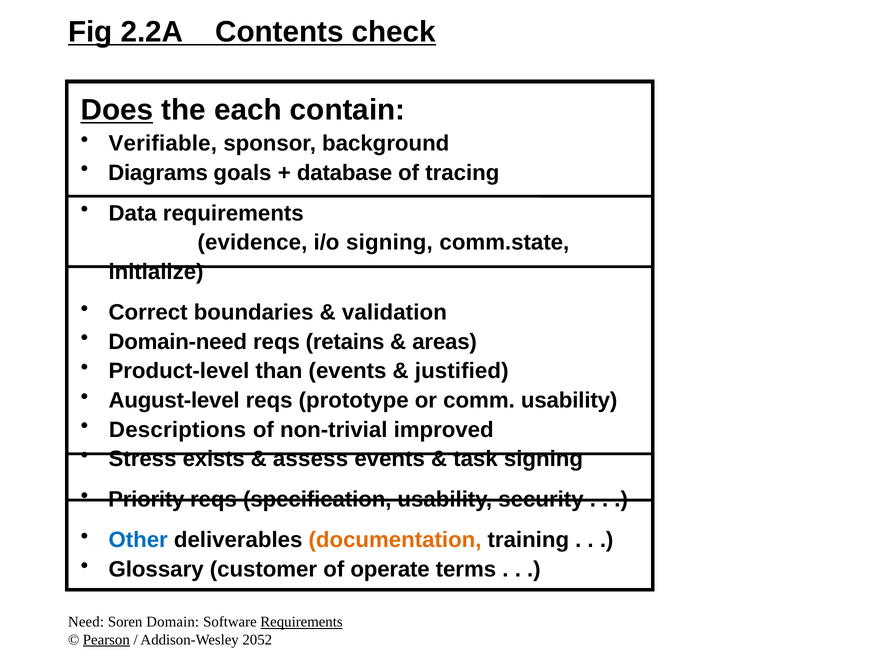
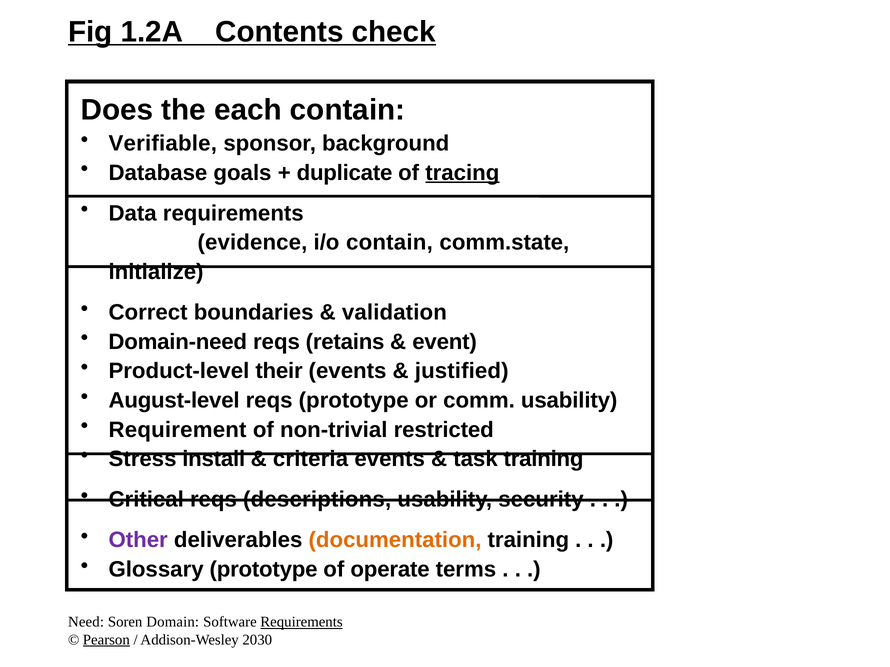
2.2A: 2.2A -> 1.2A
Does underline: present -> none
Diagrams: Diagrams -> Database
database: database -> duplicate
tracing underline: none -> present
i/o signing: signing -> contain
areas: areas -> event
than: than -> their
Descriptions: Descriptions -> Requirement
improved: improved -> restricted
exists: exists -> install
assess: assess -> criteria
task signing: signing -> training
Priority: Priority -> Critical
specification: specification -> descriptions
Other colour: blue -> purple
Glossary customer: customer -> prototype
2052: 2052 -> 2030
